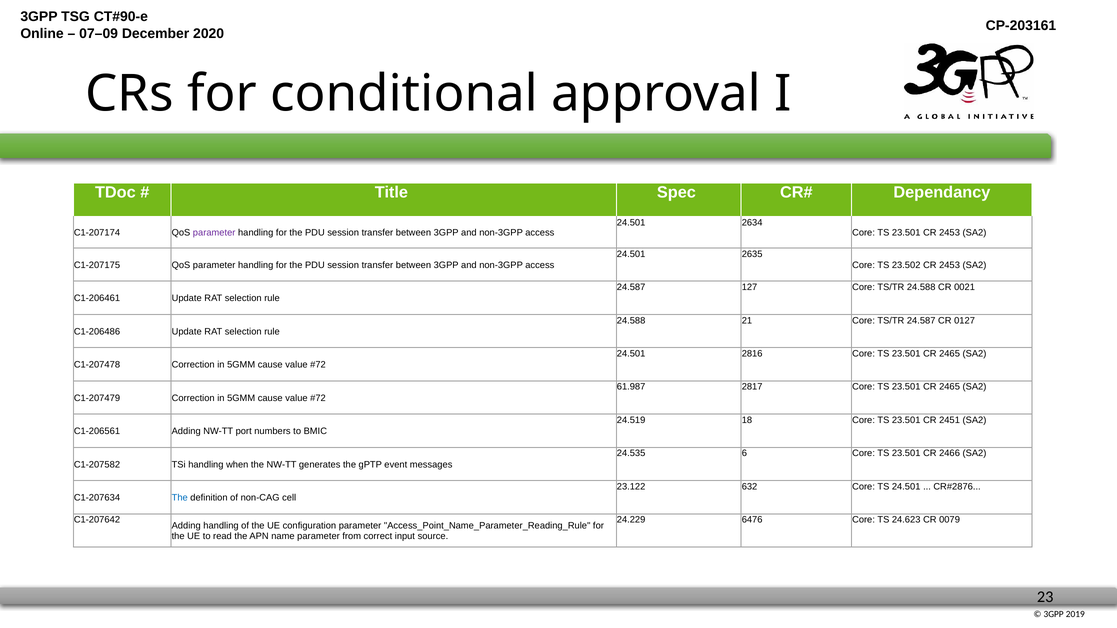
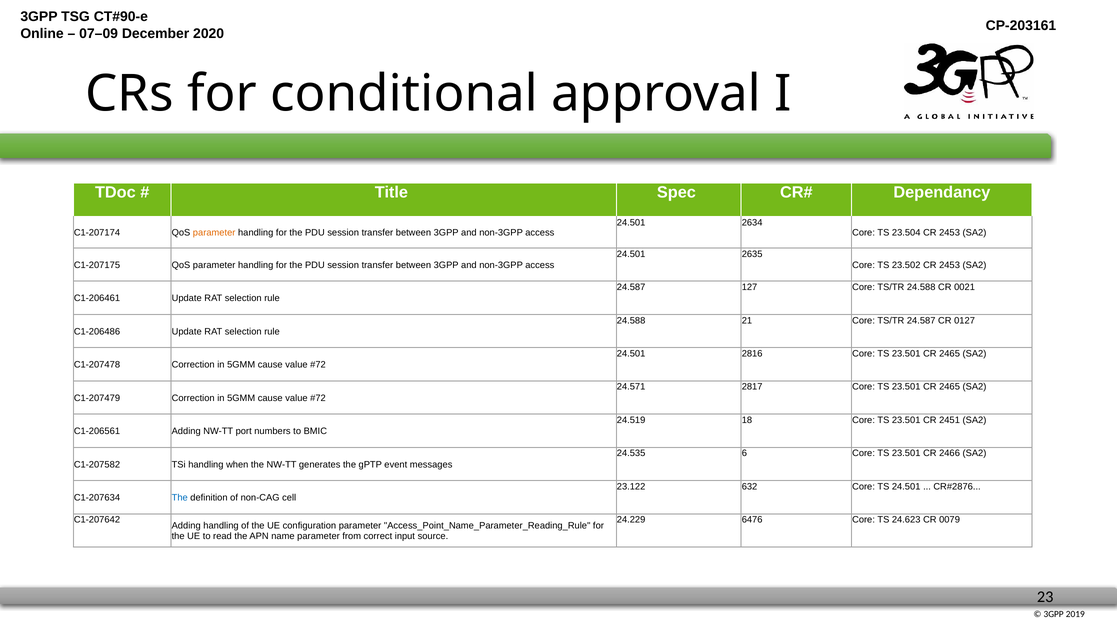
parameter at (214, 233) colour: purple -> orange
23.501 at (906, 233): 23.501 -> 23.504
61.987: 61.987 -> 24.571
